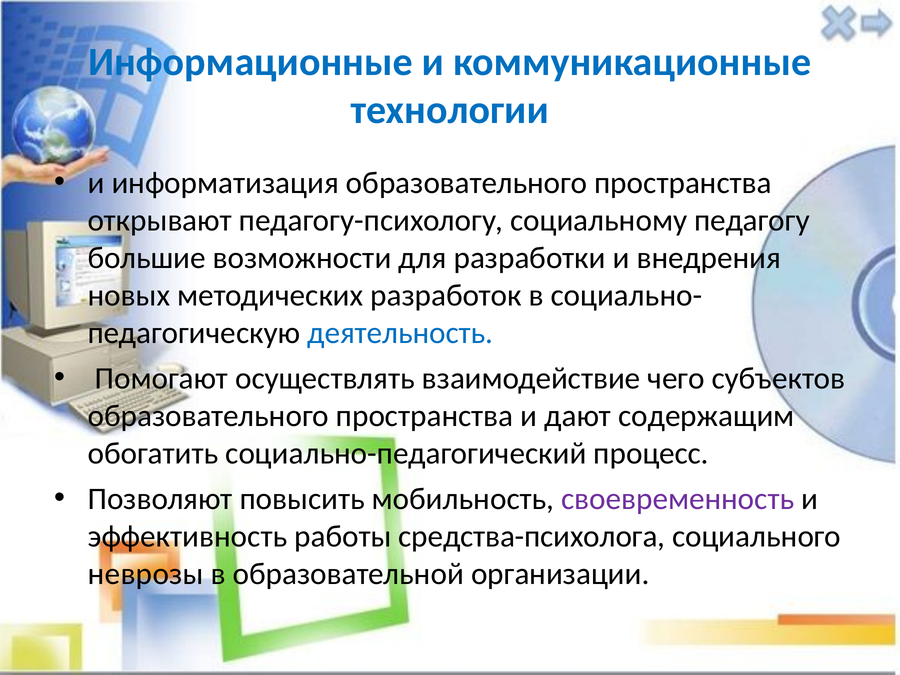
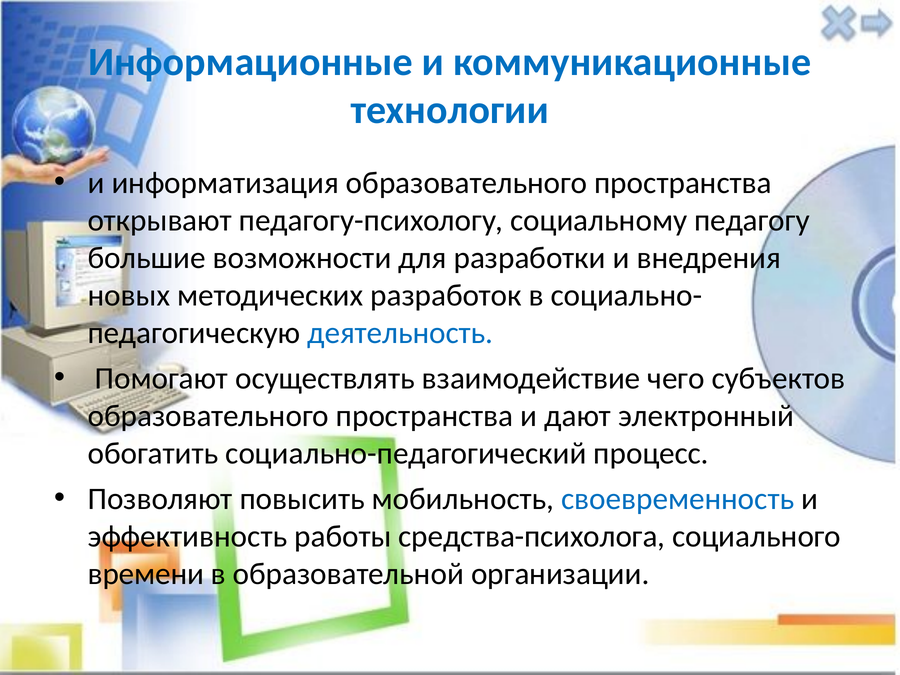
содержащим: содержащим -> электронный
своевременность colour: purple -> blue
неврозы: неврозы -> времени
